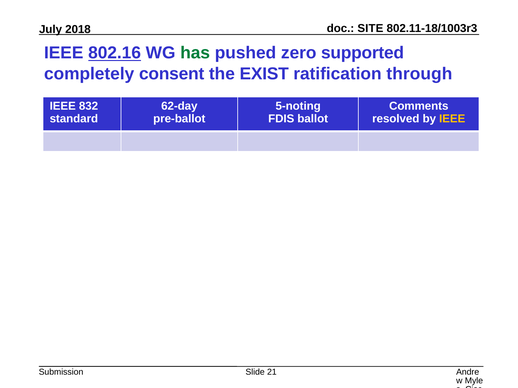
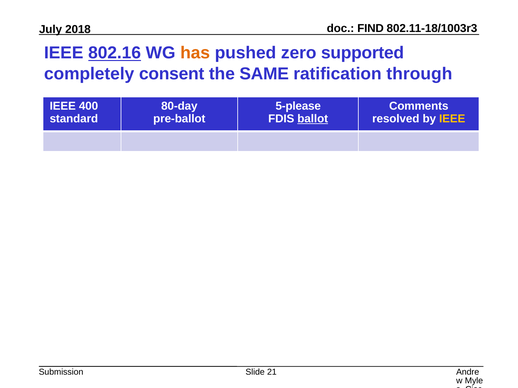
SITE: SITE -> FIND
has colour: green -> orange
EXIST: EXIST -> SAME
832: 832 -> 400
62-day: 62-day -> 80-day
5-noting: 5-noting -> 5-please
ballot underline: none -> present
